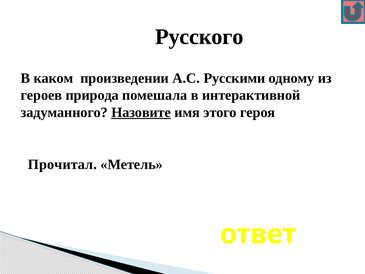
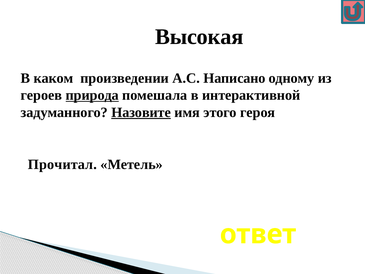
Русского: Русского -> Высокая
Русскими: Русскими -> Написано
природа underline: none -> present
